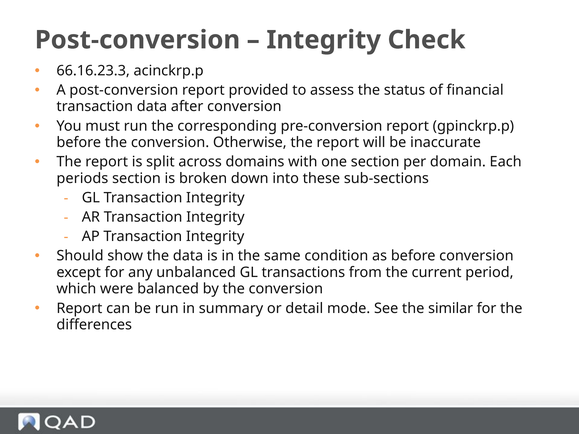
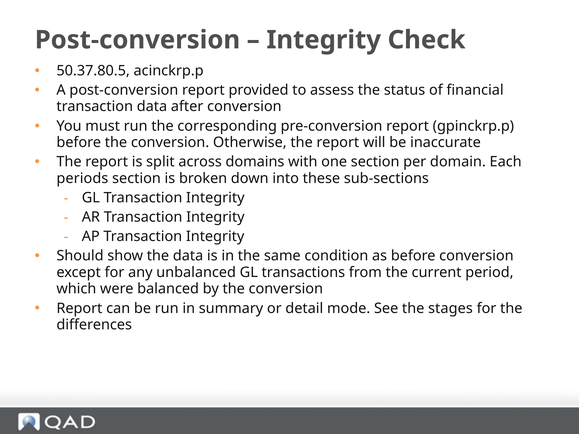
66.16.23.3: 66.16.23.3 -> 50.37.80.5
similar: similar -> stages
